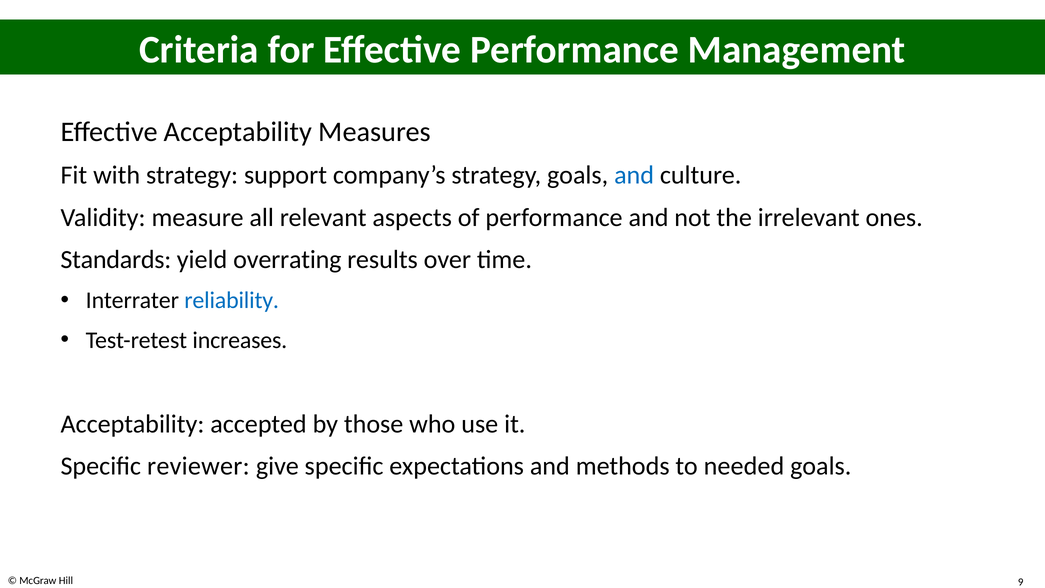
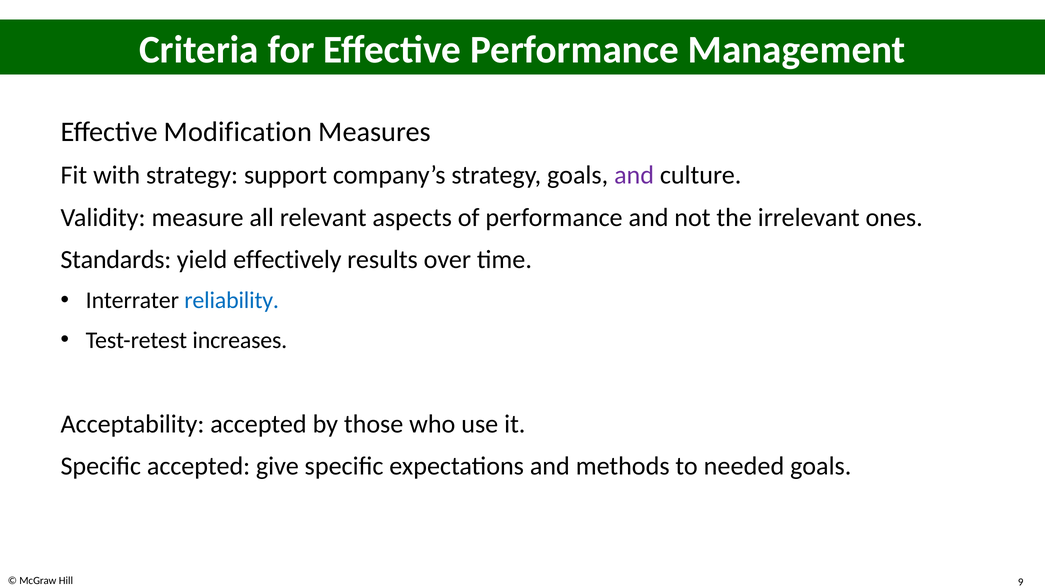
Effective Acceptability: Acceptability -> Modification
and at (634, 175) colour: blue -> purple
overrating: overrating -> effectively
Specific reviewer: reviewer -> accepted
